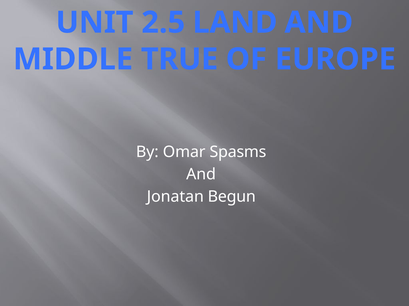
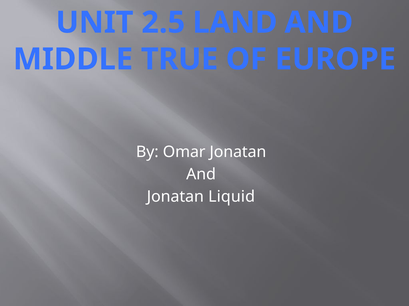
Omar Spasms: Spasms -> Jonatan
Begun: Begun -> Liquid
